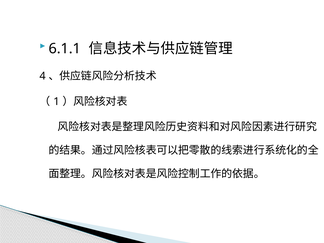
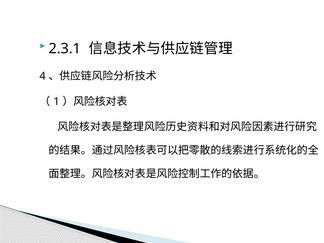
6.1.1: 6.1.1 -> 2.3.1
